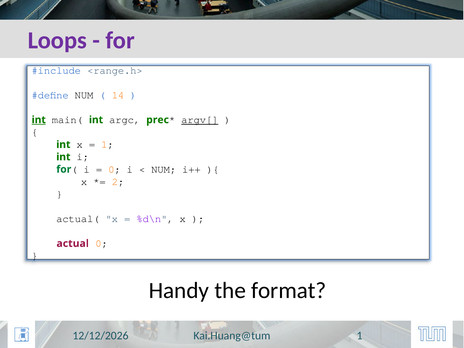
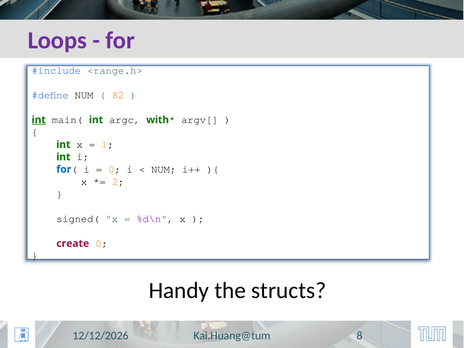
14: 14 -> 82
prec: prec -> with
argv[ underline: present -> none
for at (64, 169) colour: green -> blue
actual(: actual( -> signed(
actual: actual -> create
format: format -> structs
Kai.Huang@tum 1: 1 -> 8
